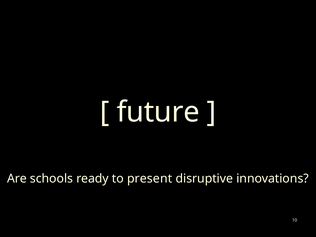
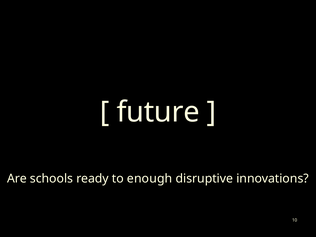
present: present -> enough
